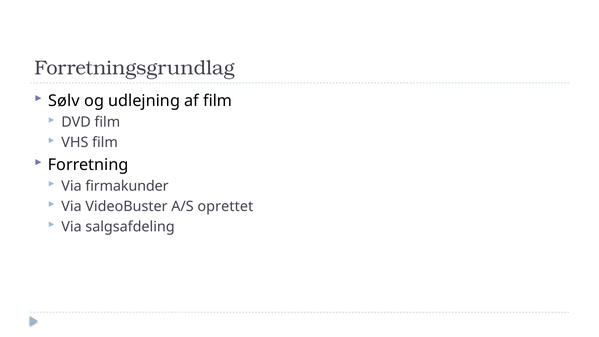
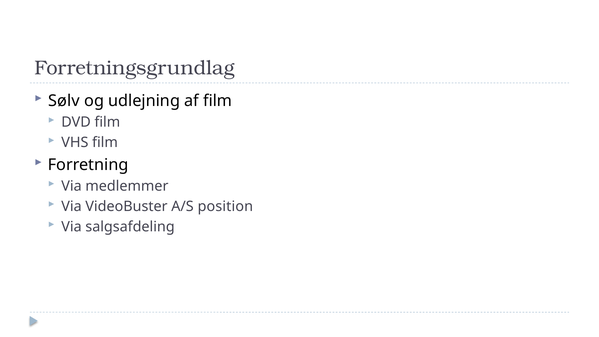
firmakunder: firmakunder -> medlemmer
oprettet: oprettet -> position
